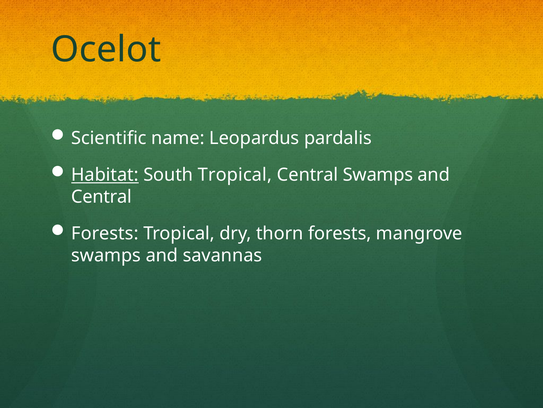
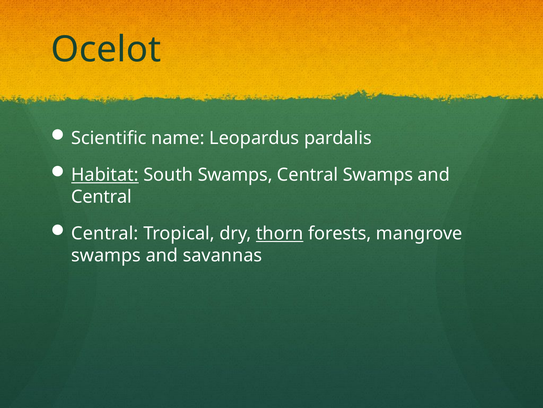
South Tropical: Tropical -> Swamps
Forests at (105, 233): Forests -> Central
thorn underline: none -> present
